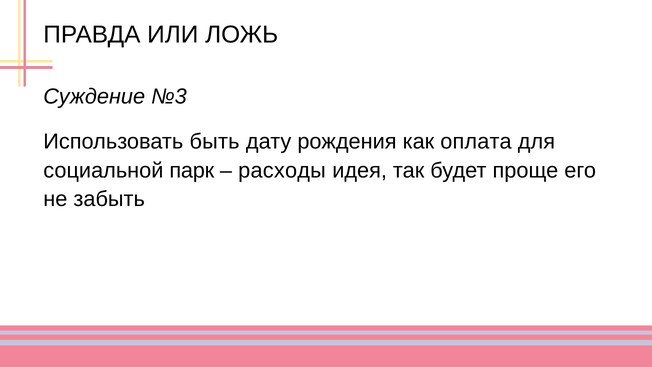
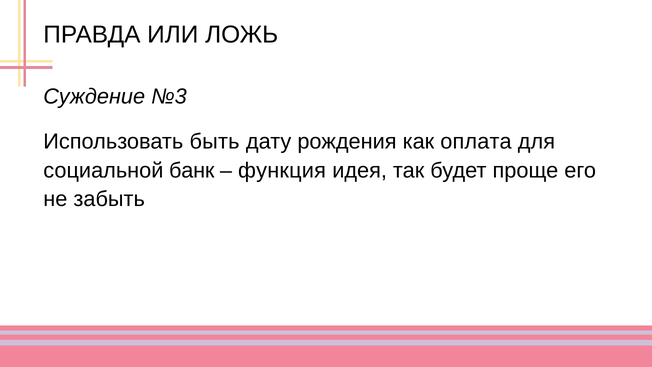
парк: парк -> банк
расходы: расходы -> функция
